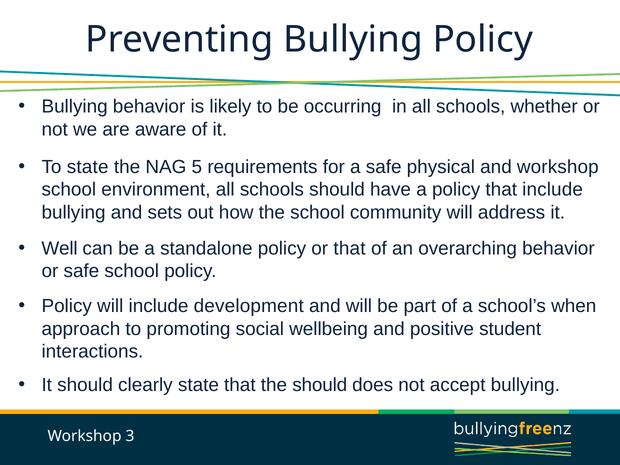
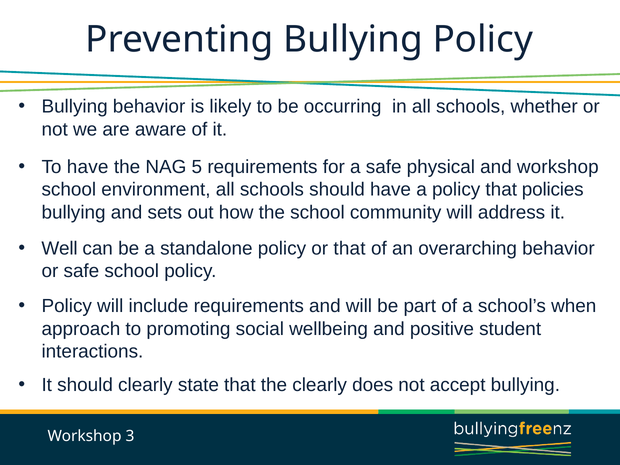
To state: state -> have
that include: include -> policies
include development: development -> requirements
the should: should -> clearly
